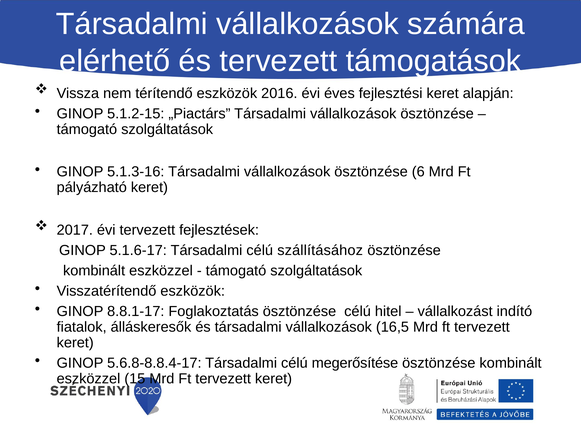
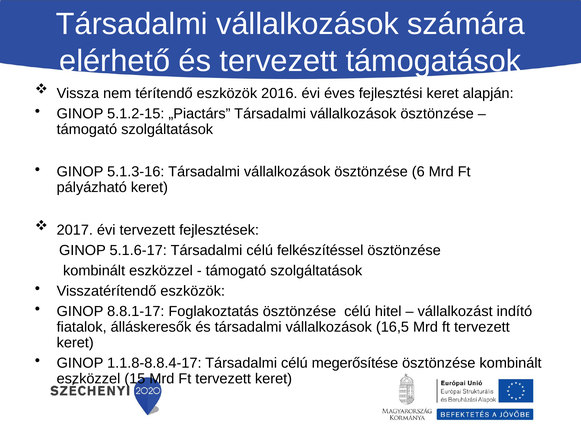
szállításához: szállításához -> felkészítéssel
5.6.8-8.8.4-17: 5.6.8-8.8.4-17 -> 1.1.8-8.8.4-17
